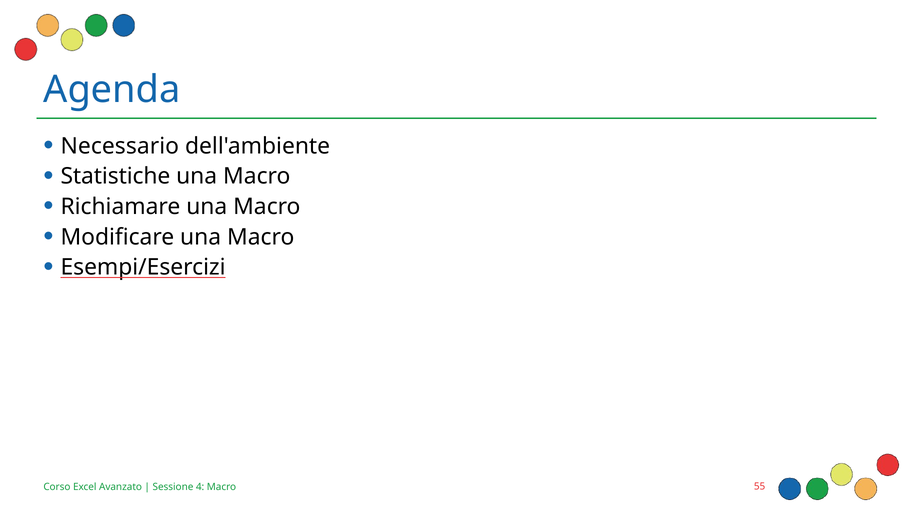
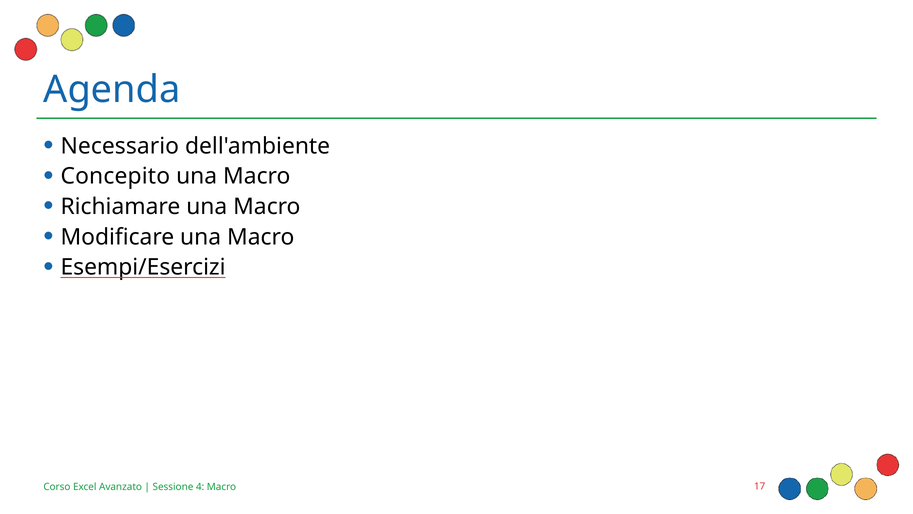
Statistiche: Statistiche -> Concepito
55: 55 -> 17
